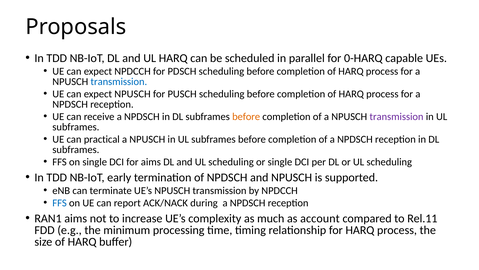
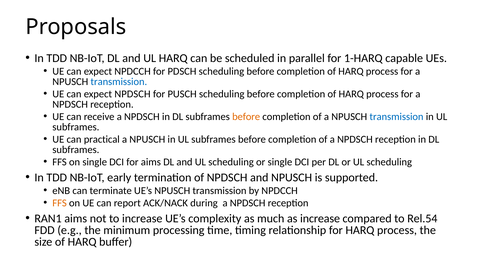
0-HARQ: 0-HARQ -> 1-HARQ
expect NPUSCH: NPUSCH -> NPDSCH
transmission at (397, 117) colour: purple -> blue
FFS at (60, 203) colour: blue -> orange
as account: account -> increase
Rel.11: Rel.11 -> Rel.54
